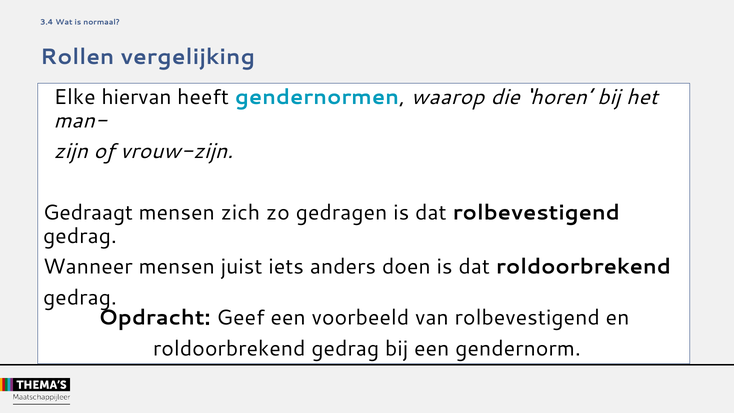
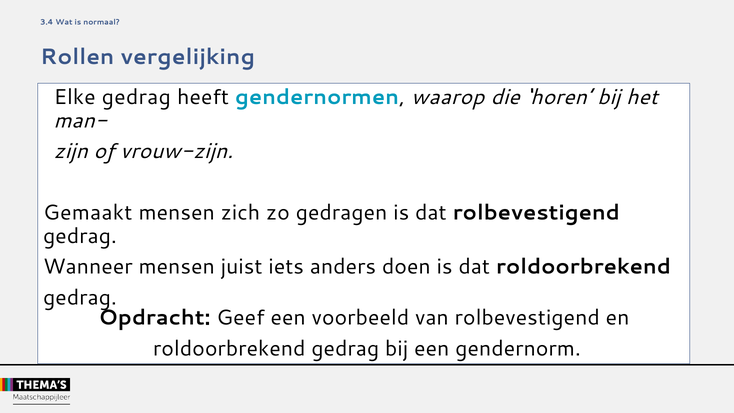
Elke hiervan: hiervan -> gedrag
Gedraagt: Gedraagt -> Gemaakt
